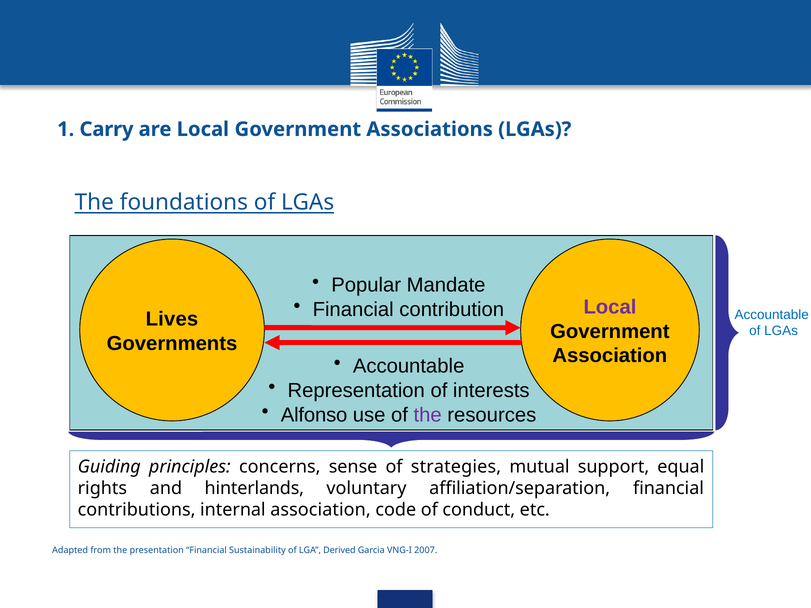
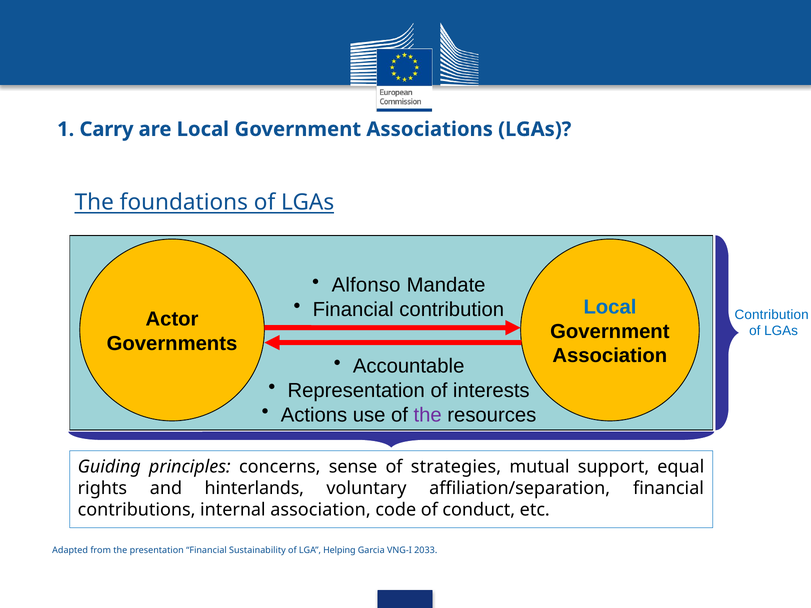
Popular: Popular -> Alfonso
Local at (610, 307) colour: purple -> blue
Accountable at (772, 315): Accountable -> Contribution
Lives: Lives -> Actor
Alfonso: Alfonso -> Actions
Derived: Derived -> Helping
2007: 2007 -> 2033
